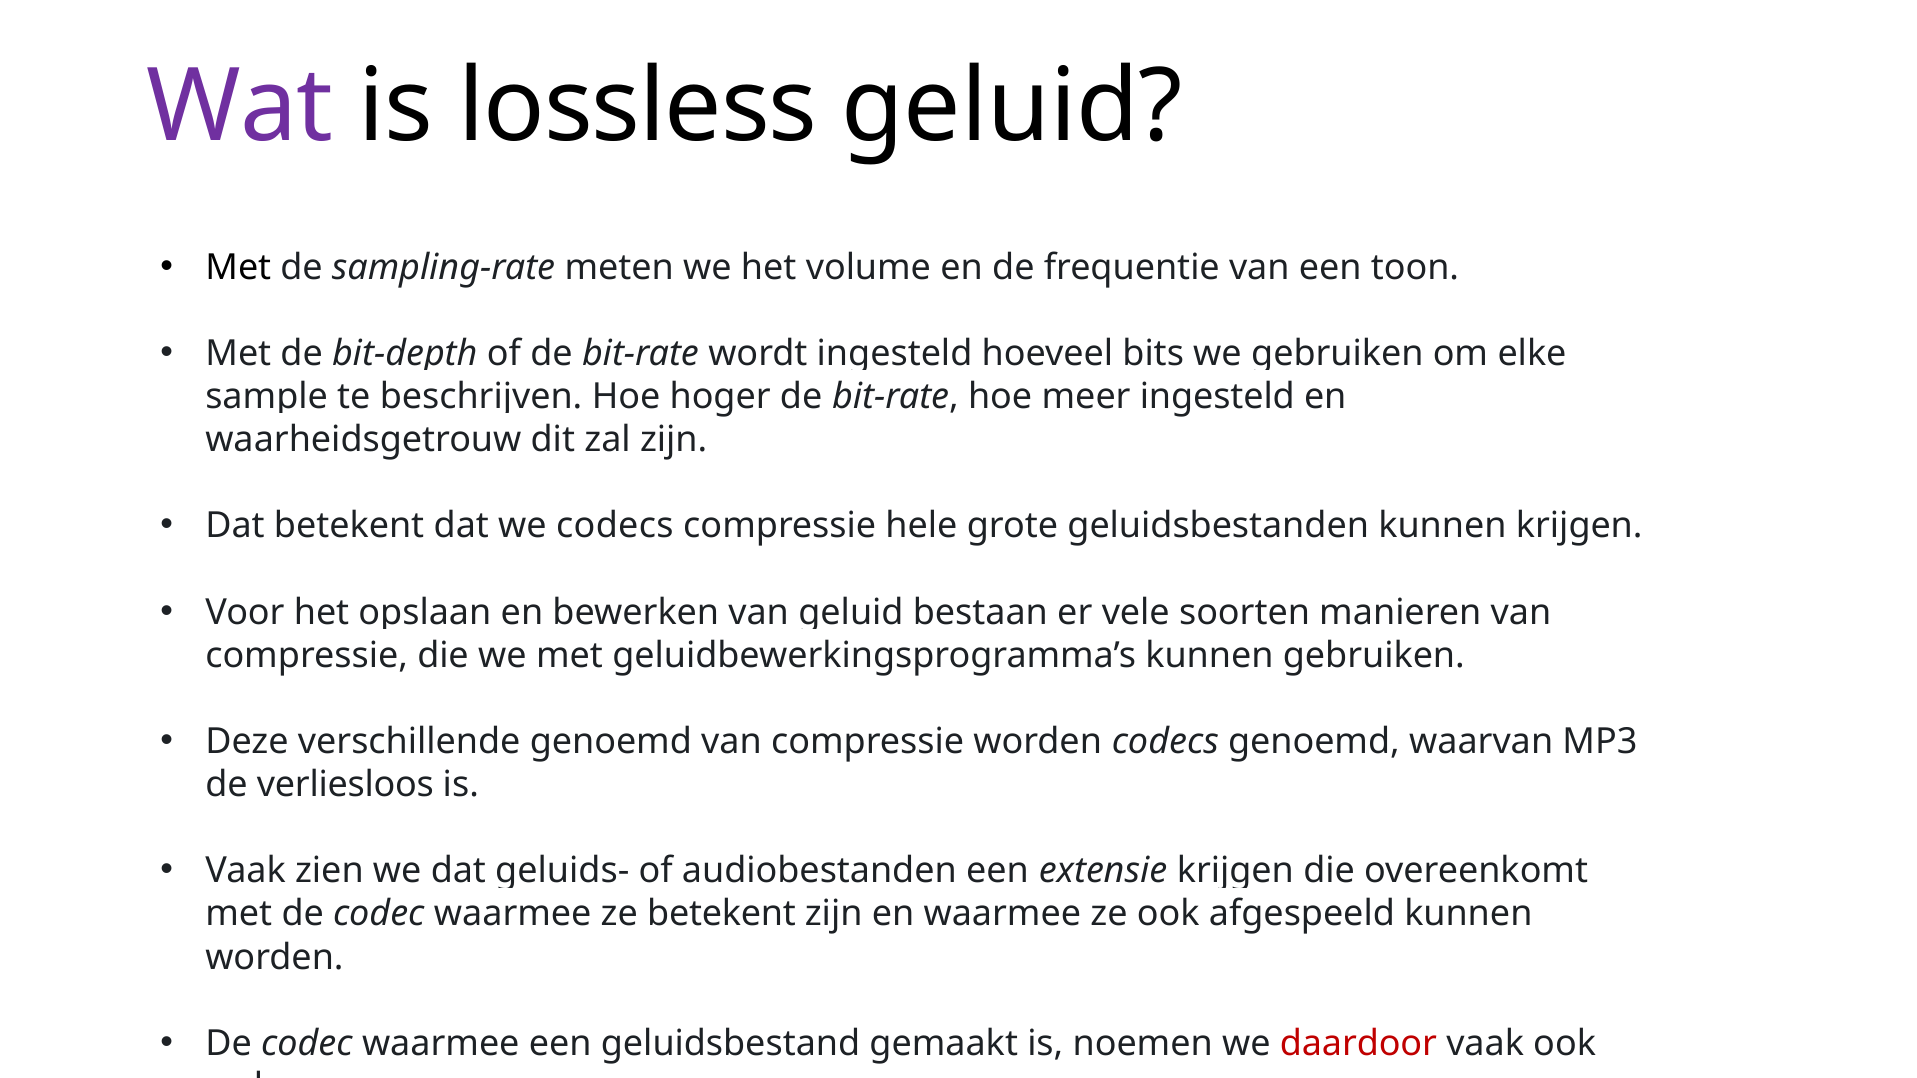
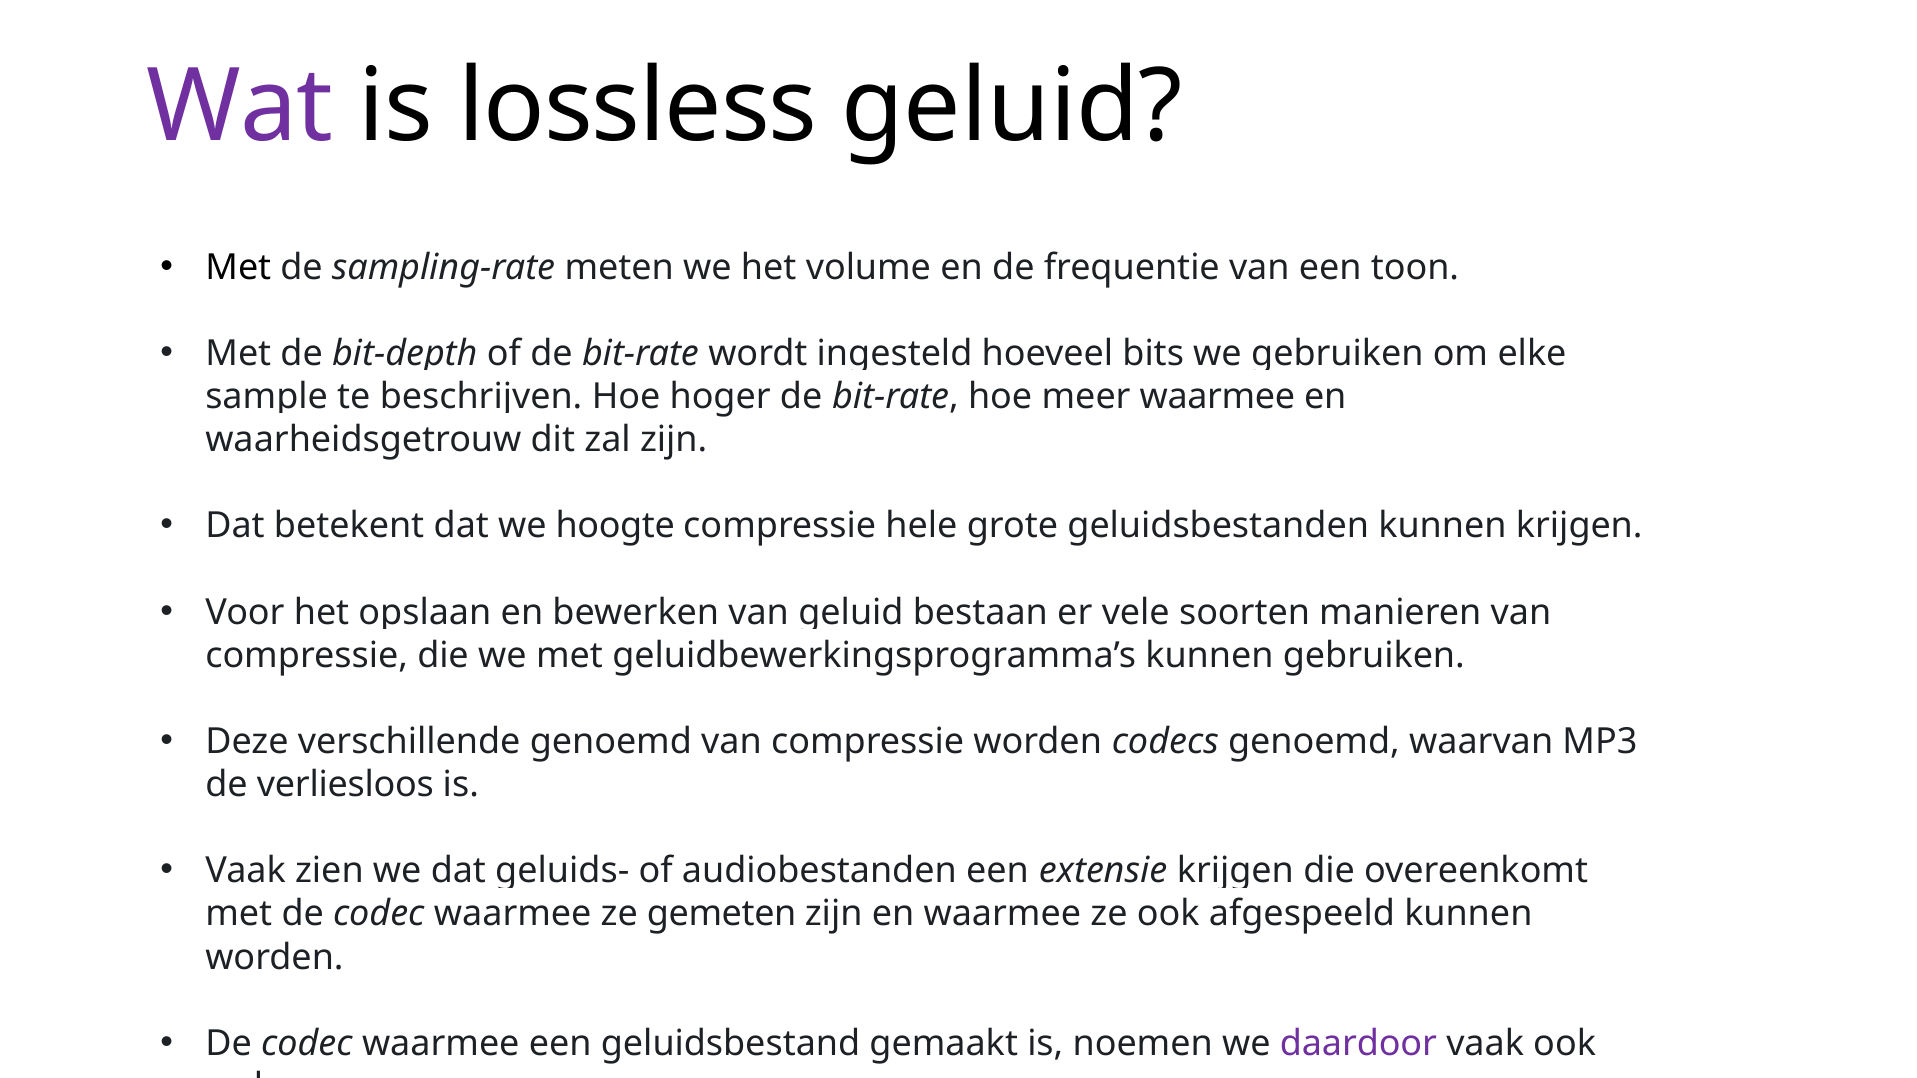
meer ingesteld: ingesteld -> waarmee
we codecs: codecs -> hoogte
ze betekent: betekent -> gemeten
daardoor colour: red -> purple
